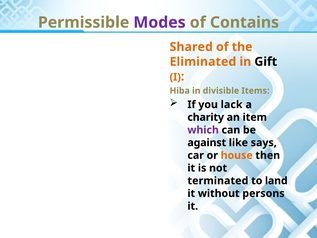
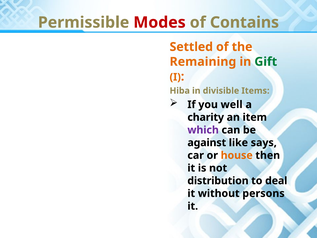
Modes colour: purple -> red
Shared: Shared -> Settled
Eliminated: Eliminated -> Remaining
Gift colour: black -> green
lack: lack -> well
terminated: terminated -> distribution
land: land -> deal
